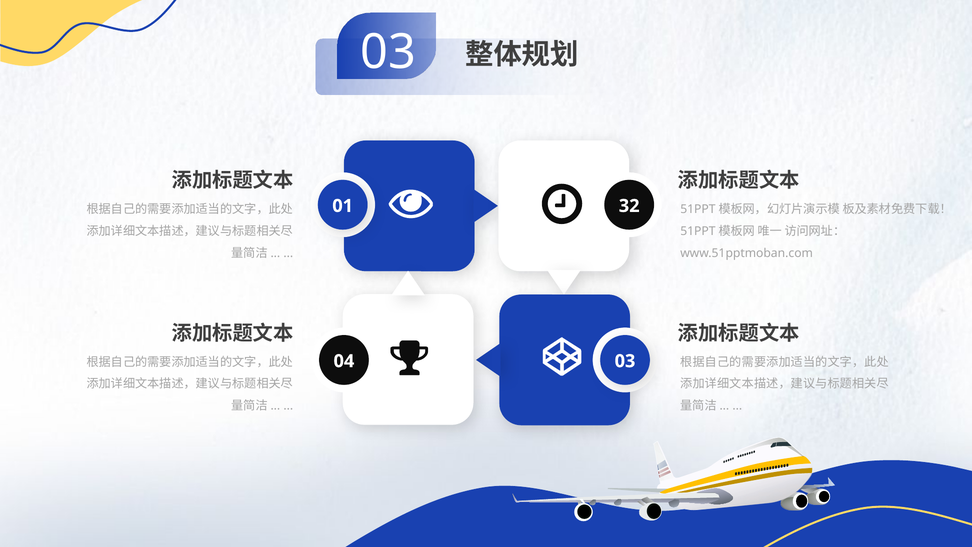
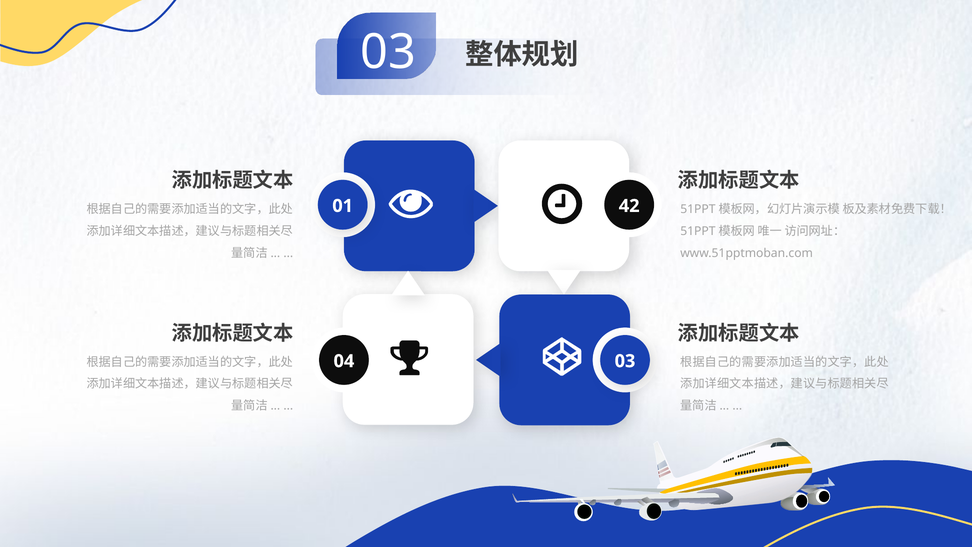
32: 32 -> 42
